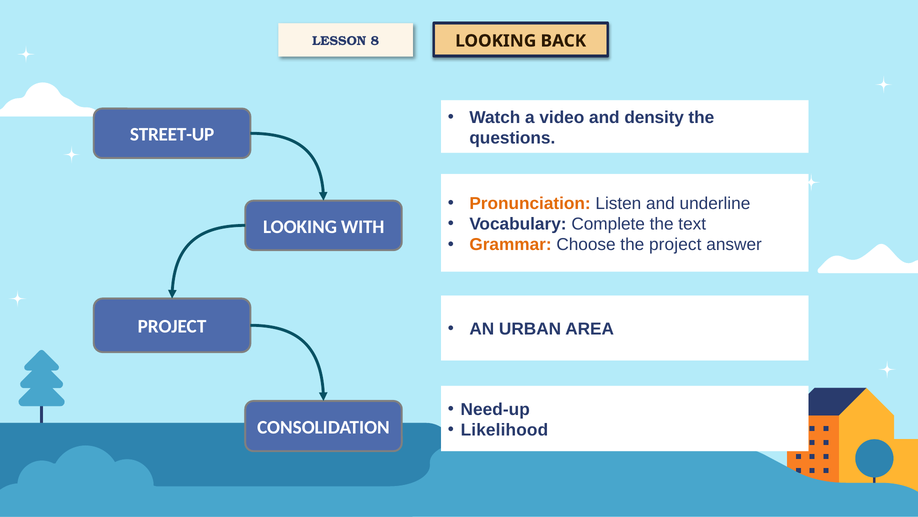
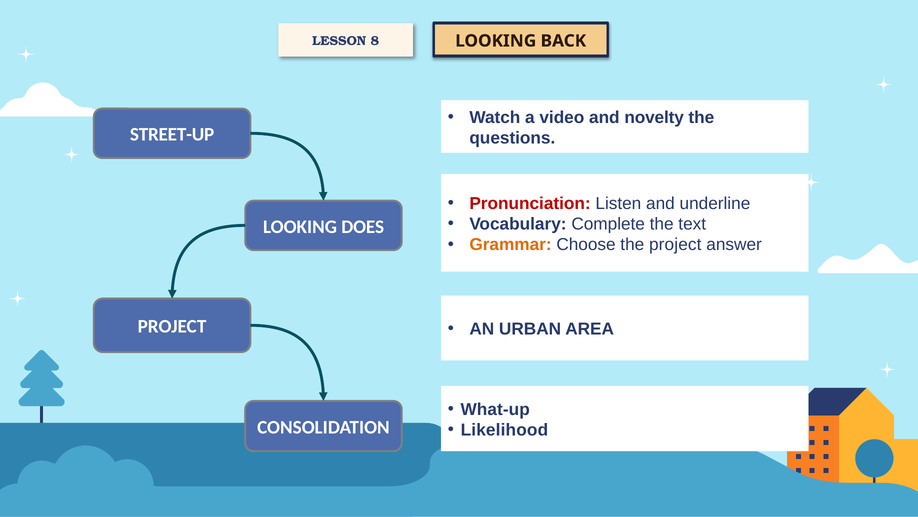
density: density -> novelty
Pronunciation colour: orange -> red
WITH: WITH -> DOES
Need-up: Need-up -> What-up
